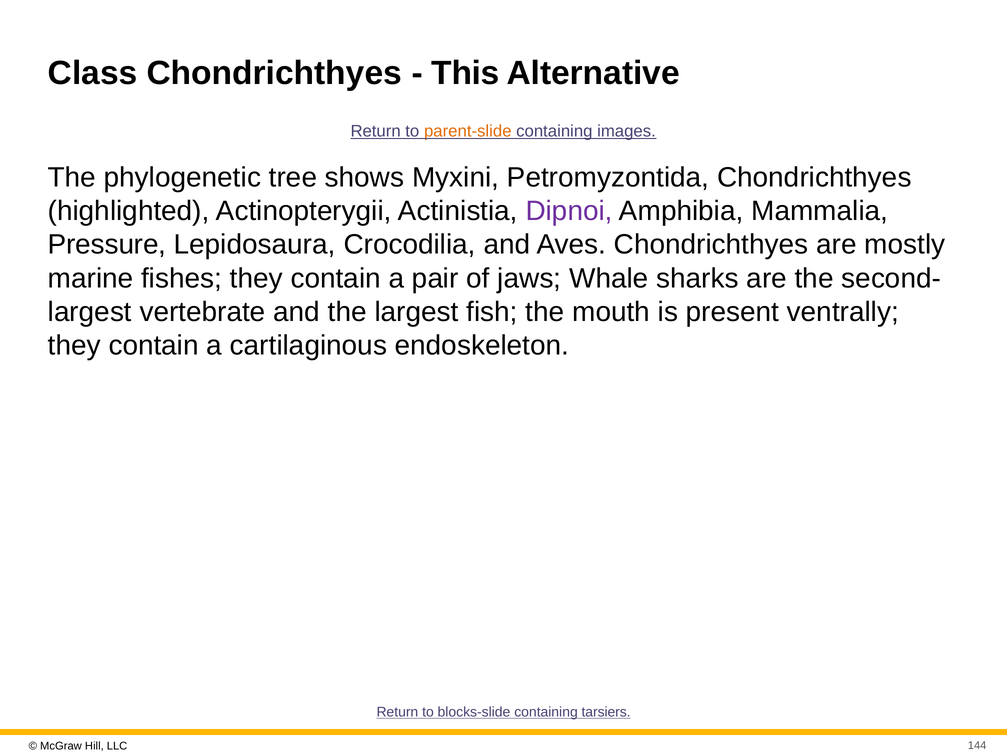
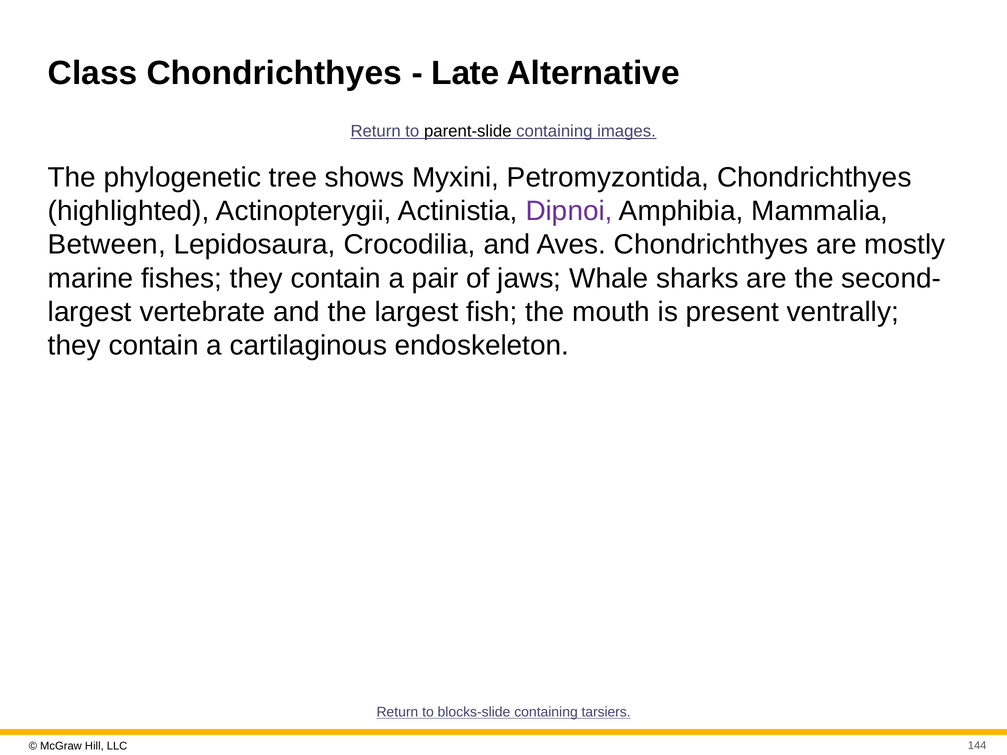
This: This -> Late
parent-slide colour: orange -> black
Pressure: Pressure -> Between
